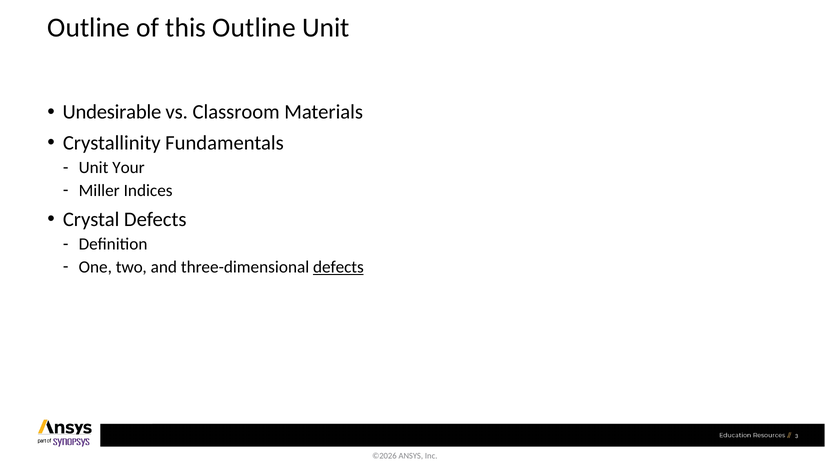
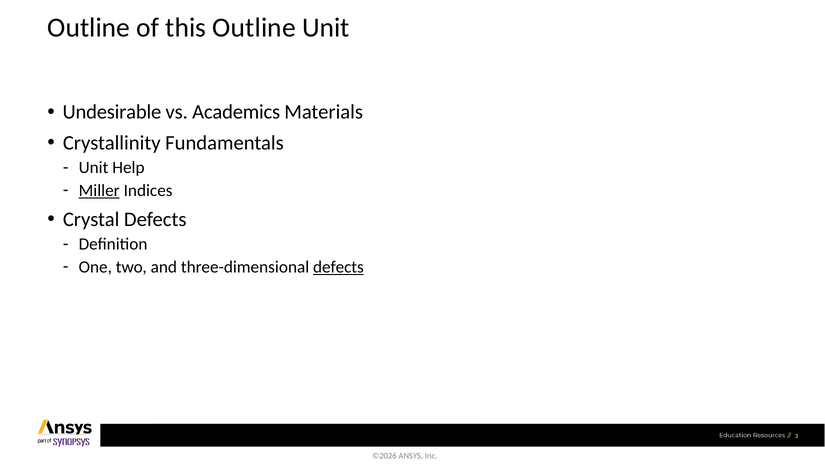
Classroom: Classroom -> Academics
Your: Your -> Help
Miller underline: none -> present
